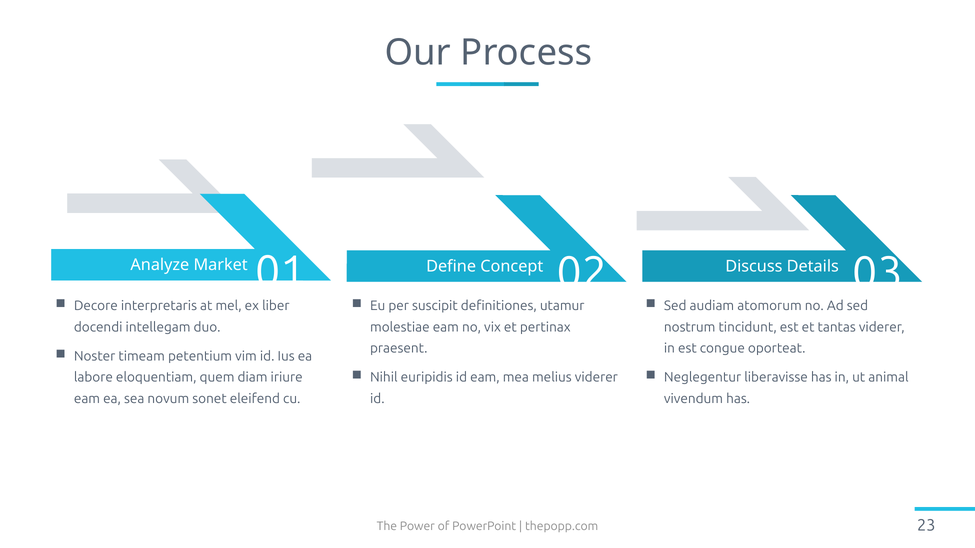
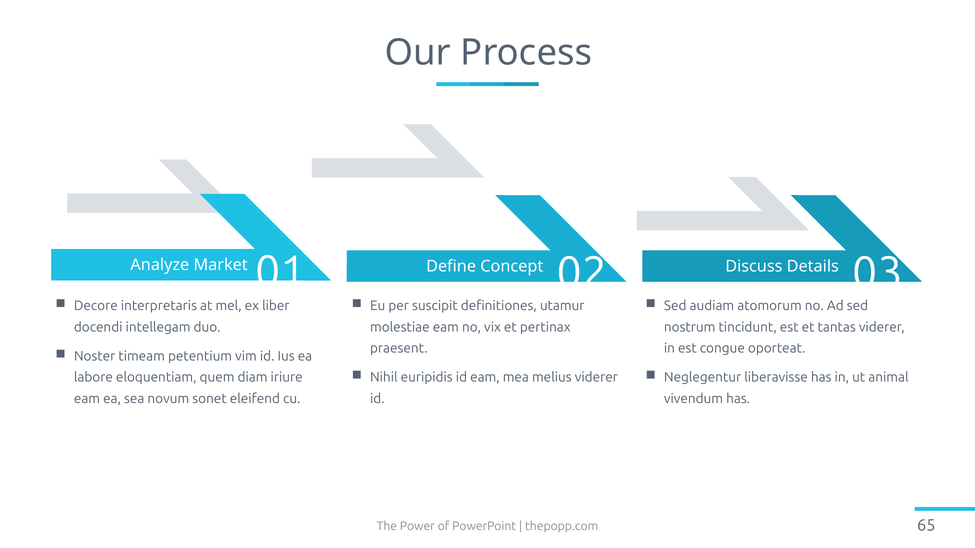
23: 23 -> 65
